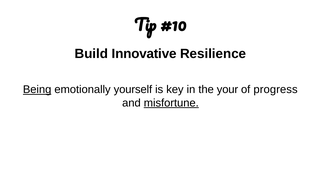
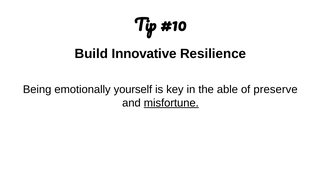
Being underline: present -> none
your: your -> able
progress: progress -> preserve
